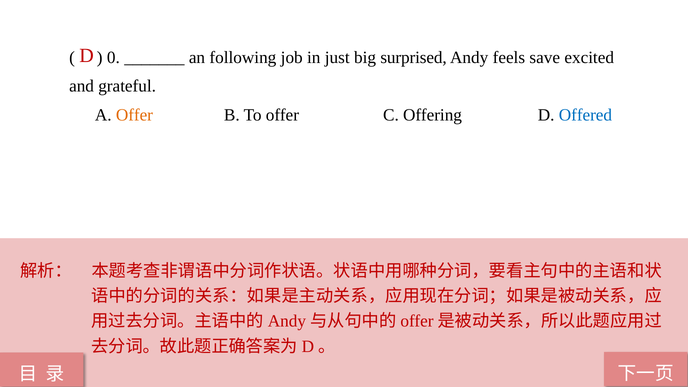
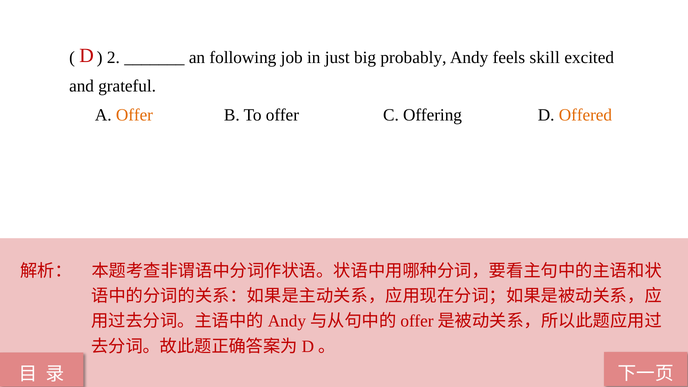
0: 0 -> 2
surprised: surprised -> probably
save: save -> skill
Offered colour: blue -> orange
